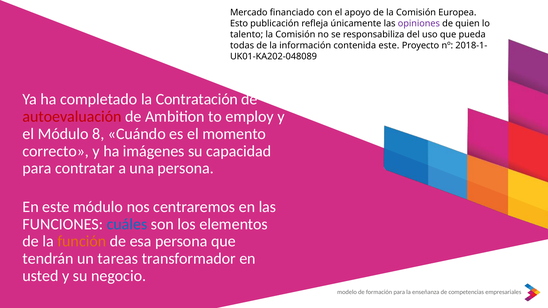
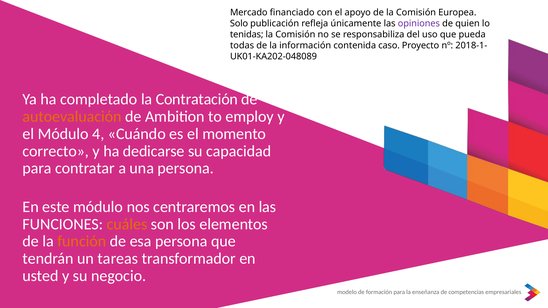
Esto: Esto -> Solo
talento: talento -> tenidas
contenida este: este -> caso
autoevaluación colour: red -> orange
8: 8 -> 4
imágenes: imágenes -> dedicarse
cuáles colour: blue -> orange
